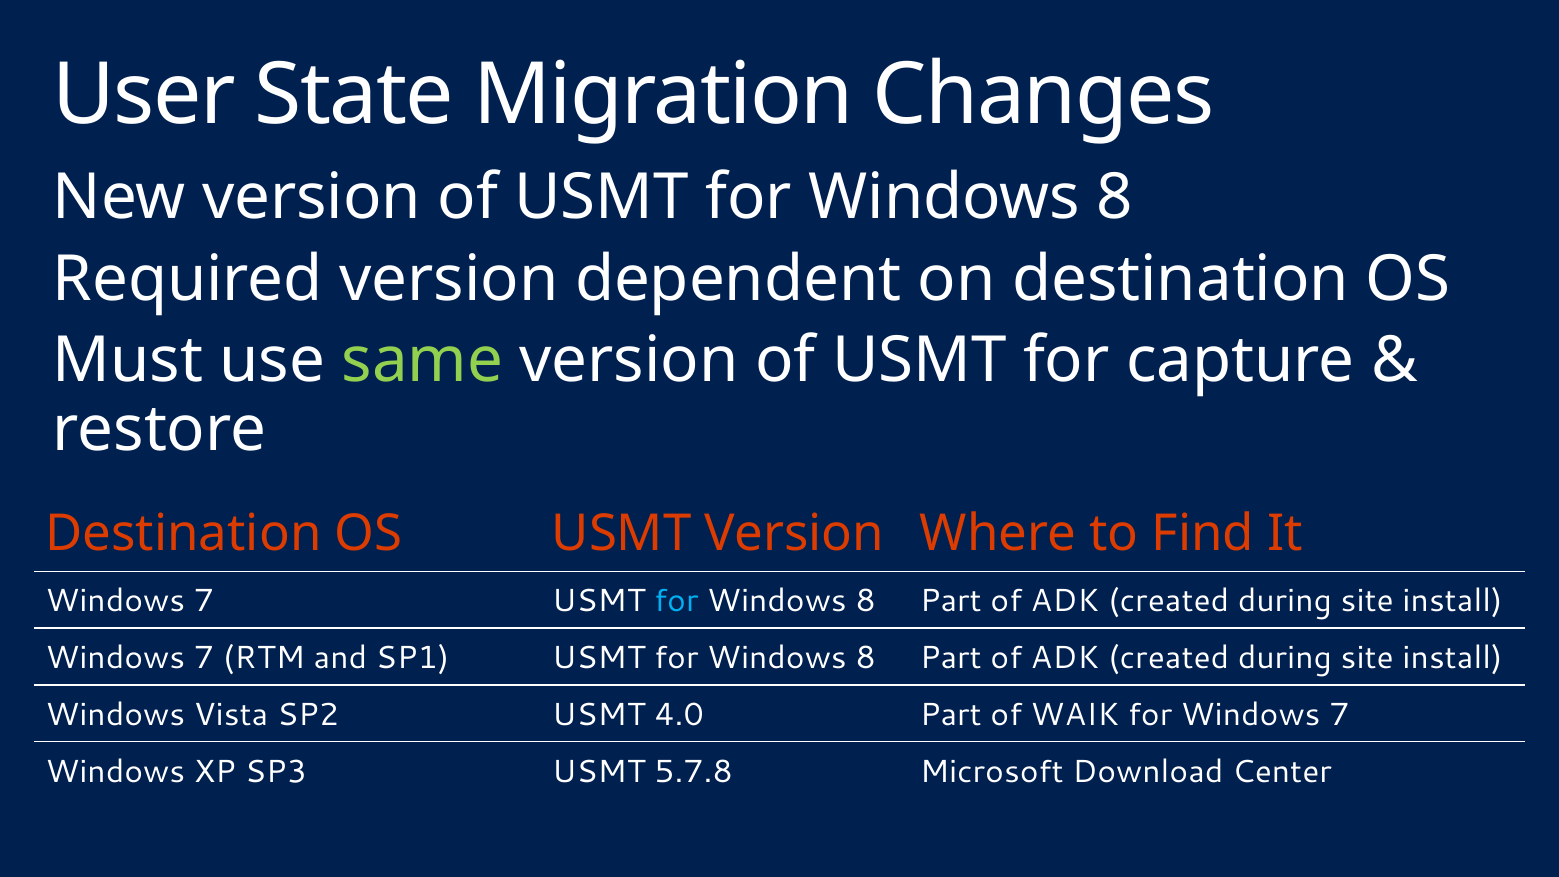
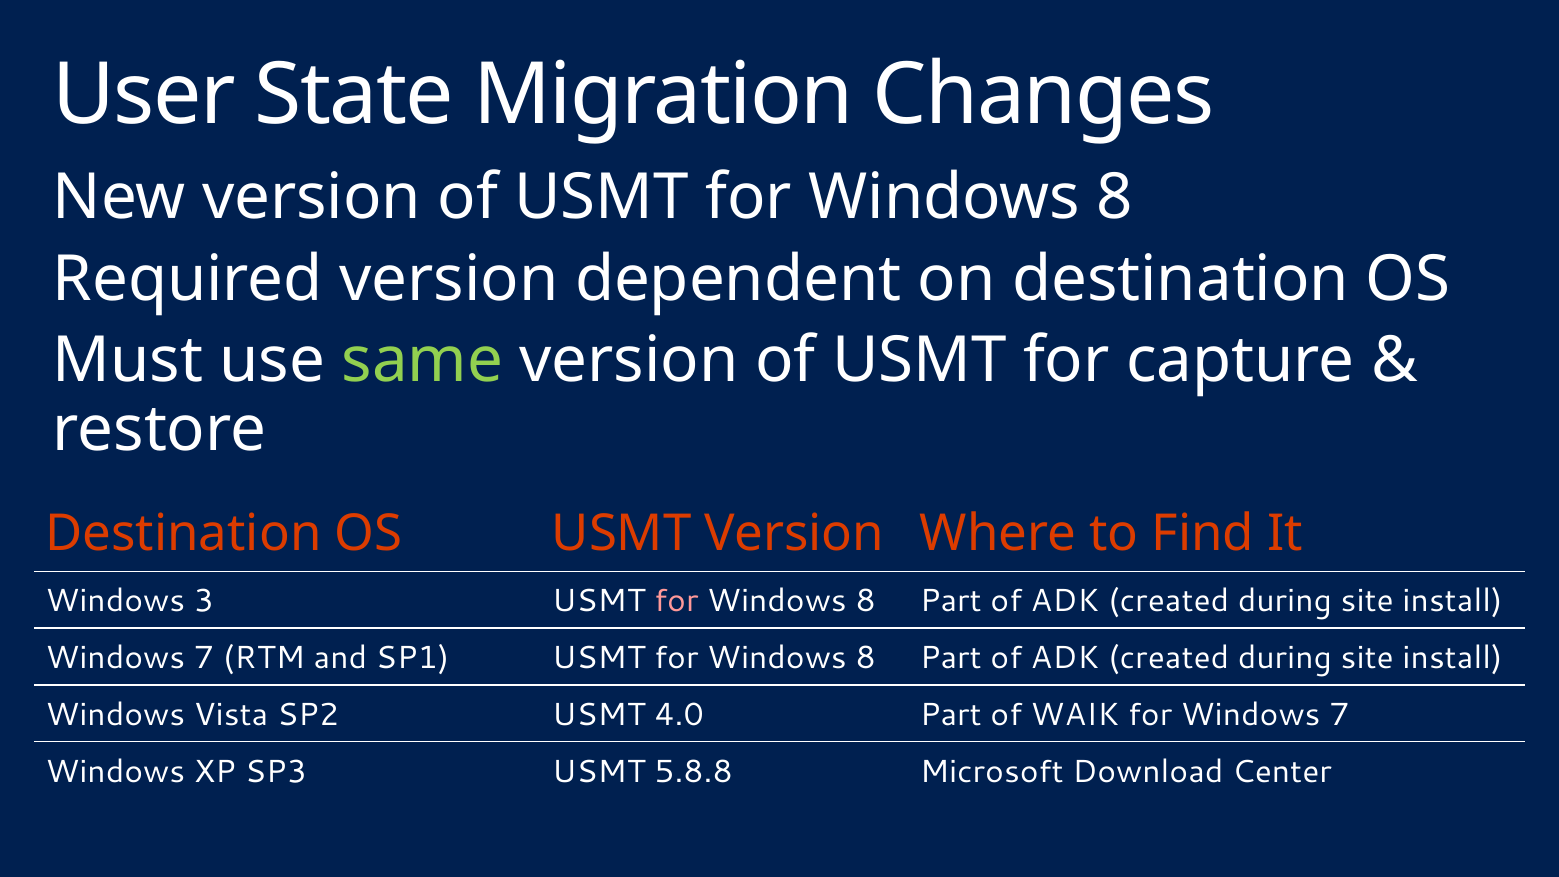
7 at (204, 601): 7 -> 3
for at (676, 601) colour: light blue -> pink
5.7.8: 5.7.8 -> 5.8.8
